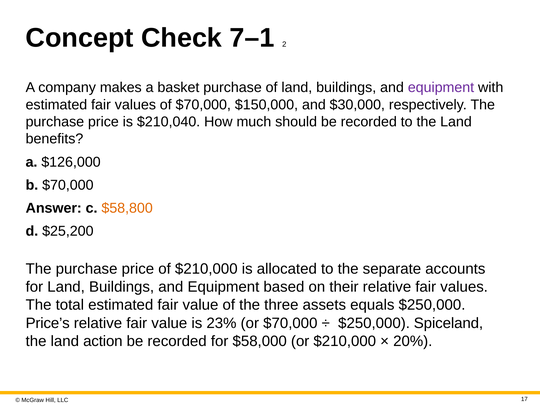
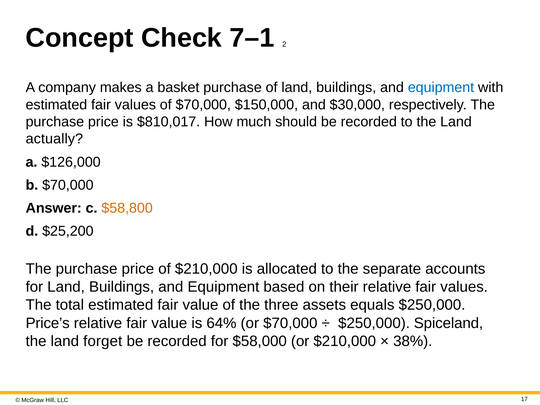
equipment at (441, 88) colour: purple -> blue
$210,040: $210,040 -> $810,017
benefits: benefits -> actually
23%: 23% -> 64%
action: action -> forget
20%: 20% -> 38%
